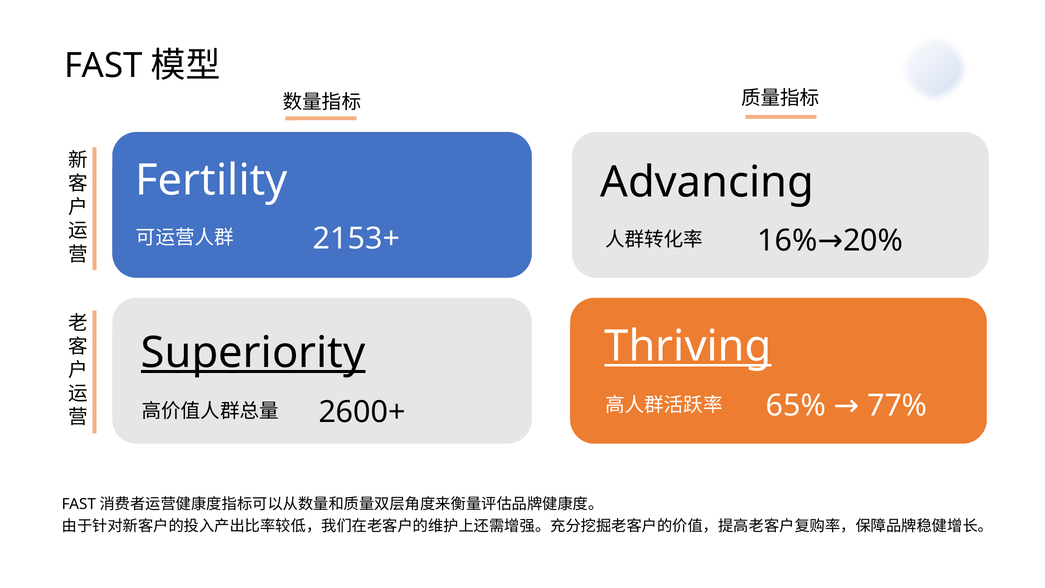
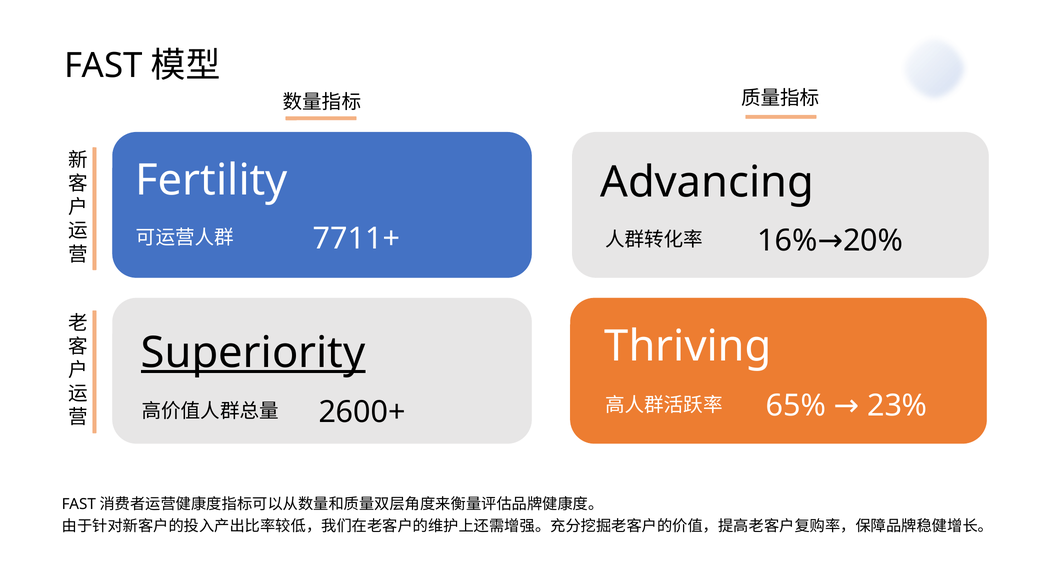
2153+: 2153+ -> 7711+
Thriving underline: present -> none
77%: 77% -> 23%
